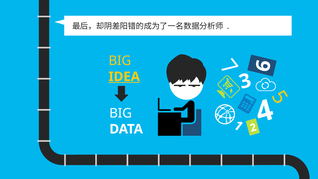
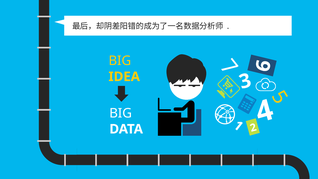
IDEA underline: present -> none
